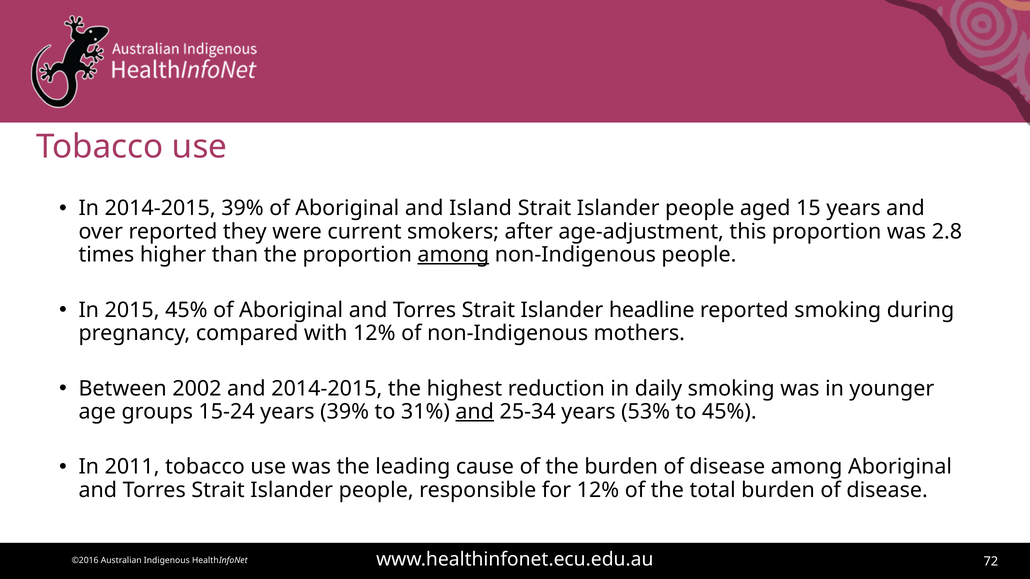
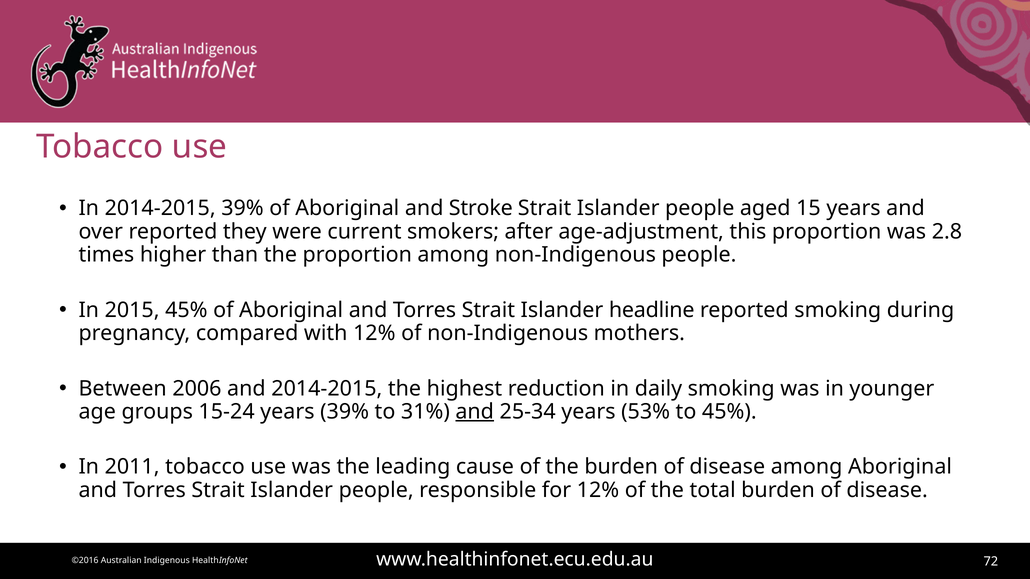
Island: Island -> Stroke
among at (453, 255) underline: present -> none
2002: 2002 -> 2006
